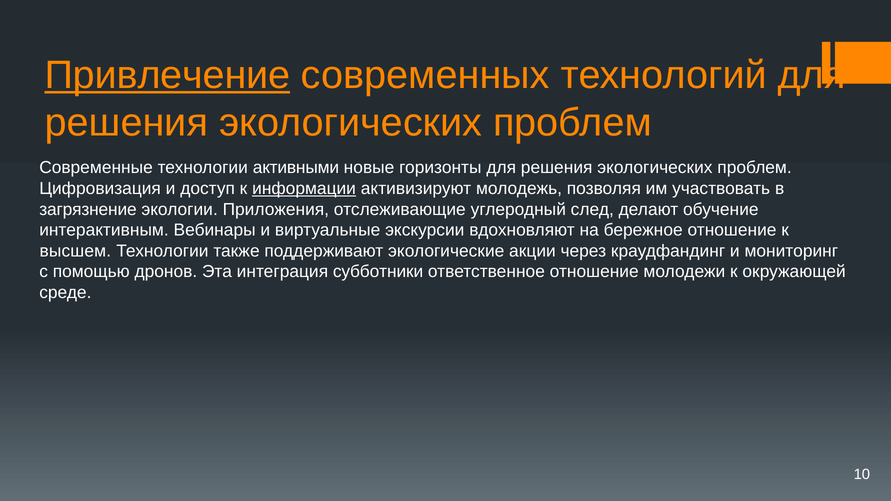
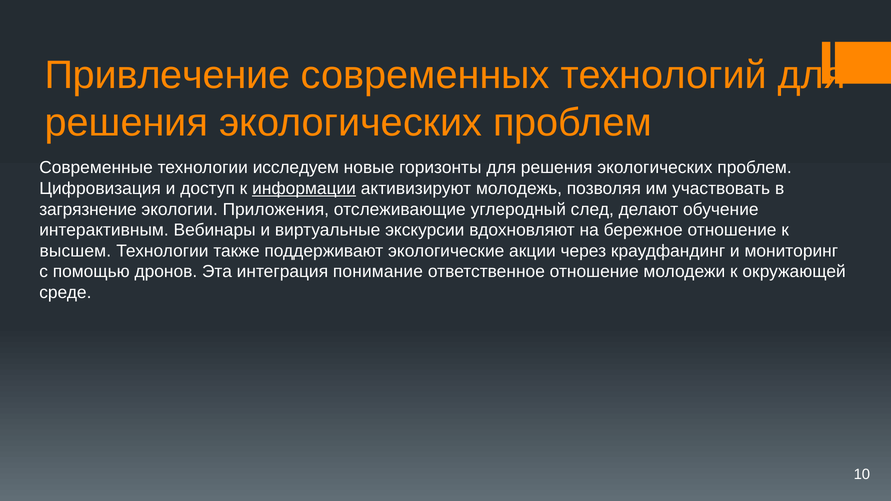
Привлечение underline: present -> none
активными: активными -> исследуем
субботники: субботники -> понимание
